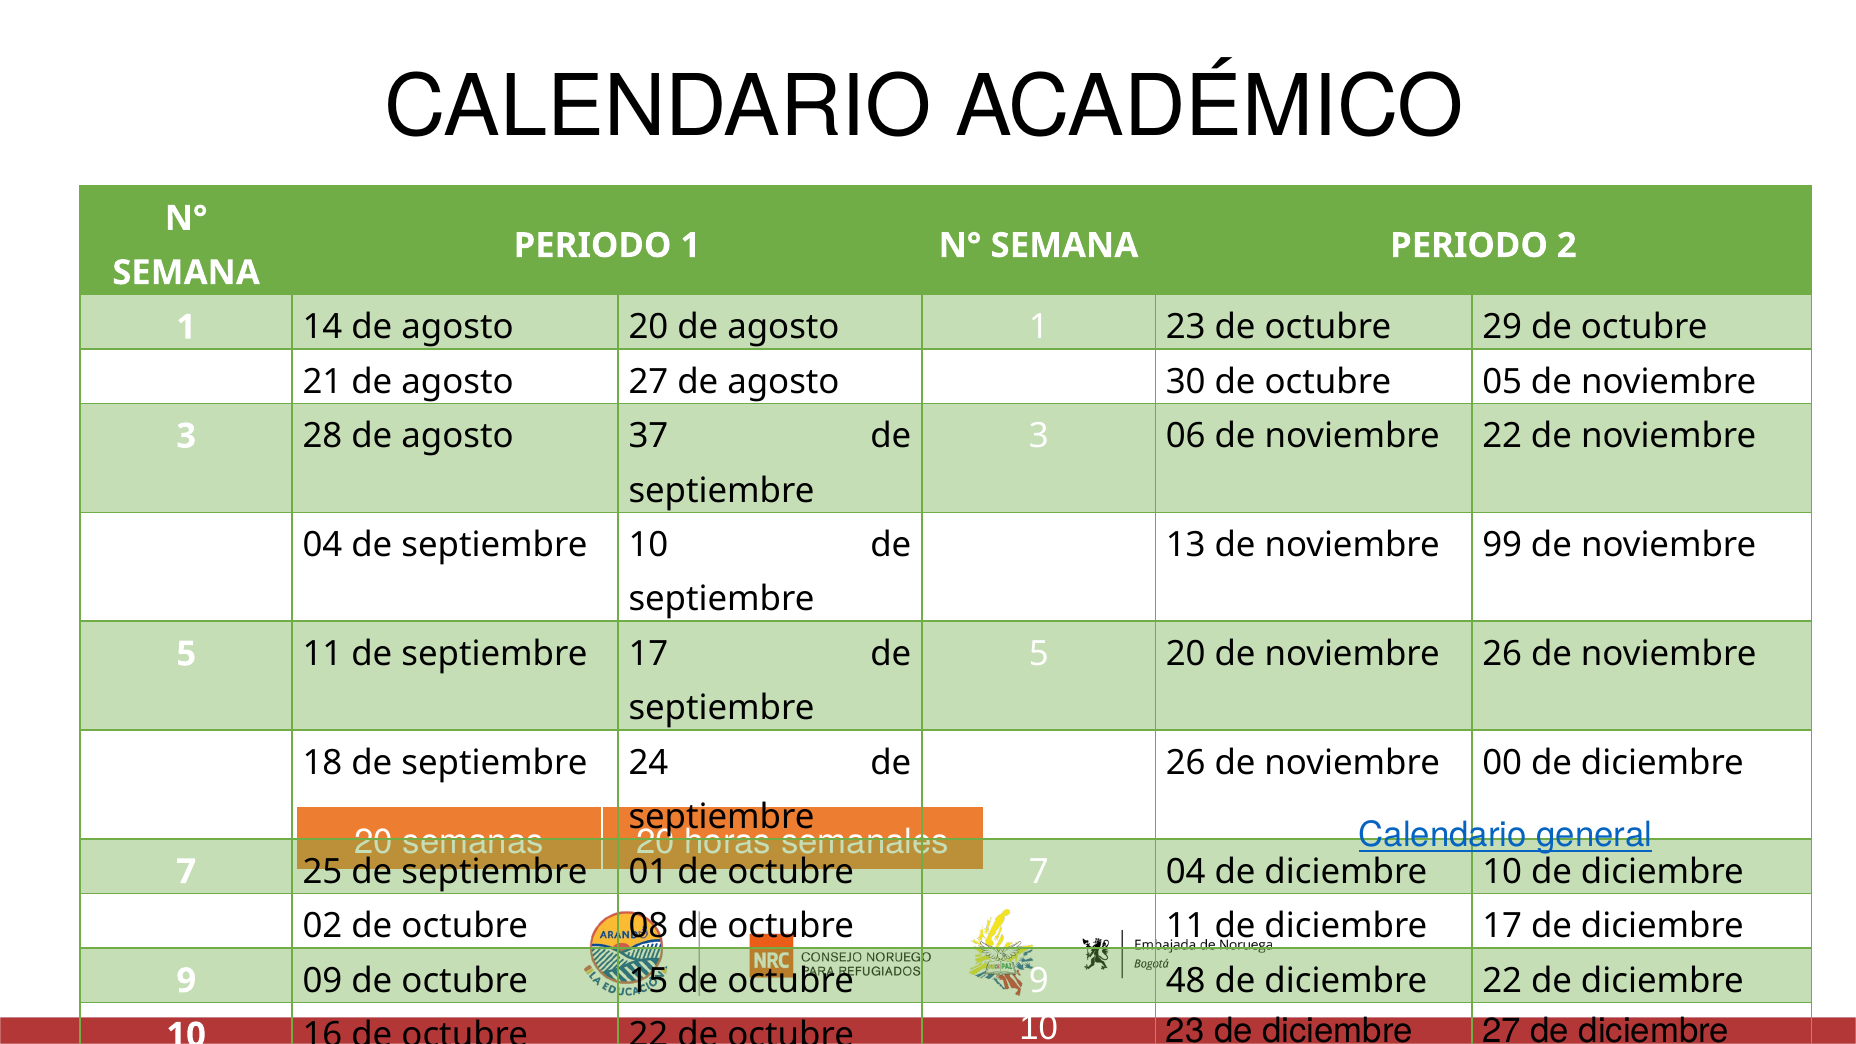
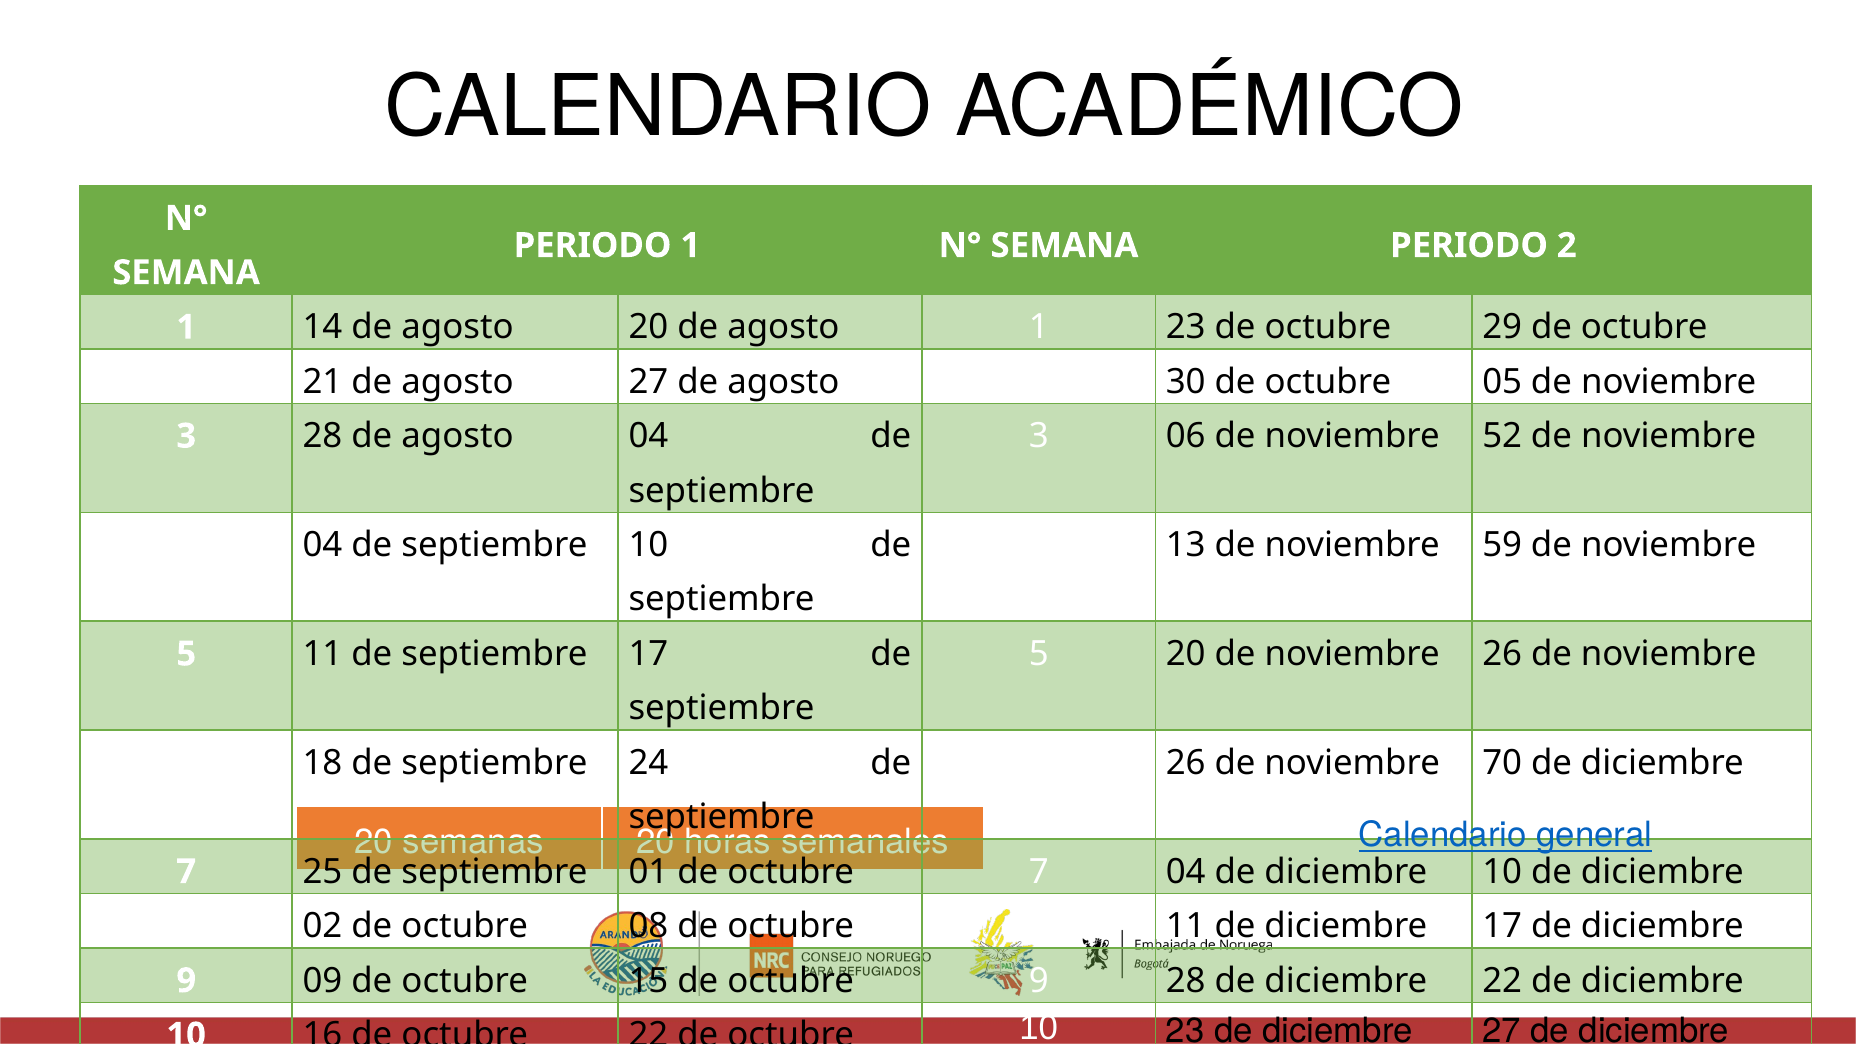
noviembre 22: 22 -> 52
agosto 37: 37 -> 04
99: 99 -> 59
00: 00 -> 70
9 48: 48 -> 28
